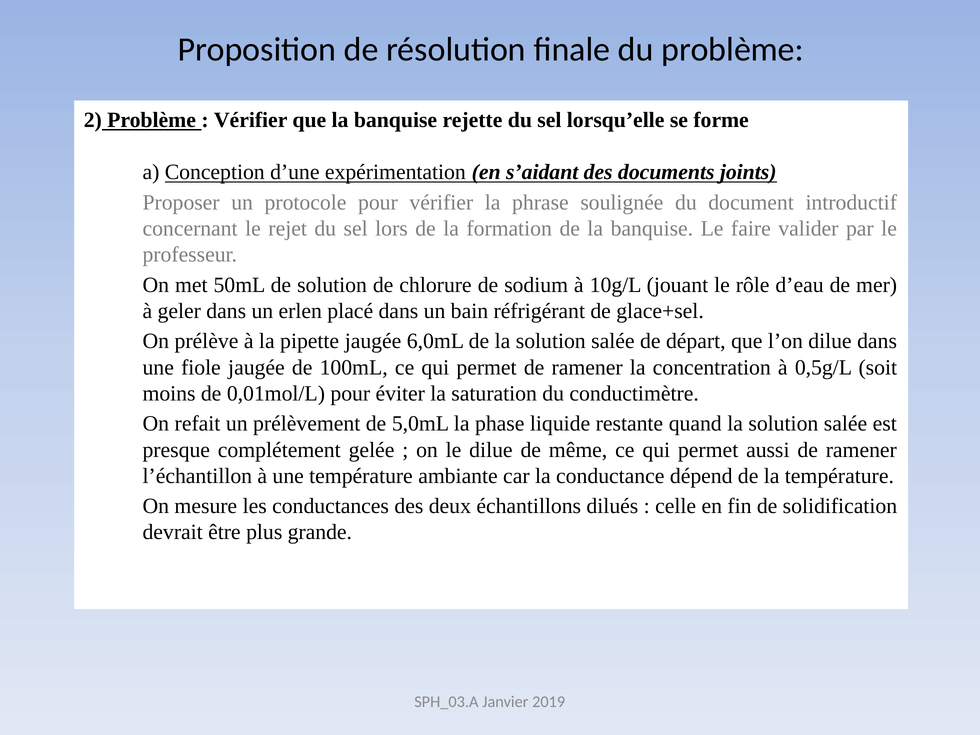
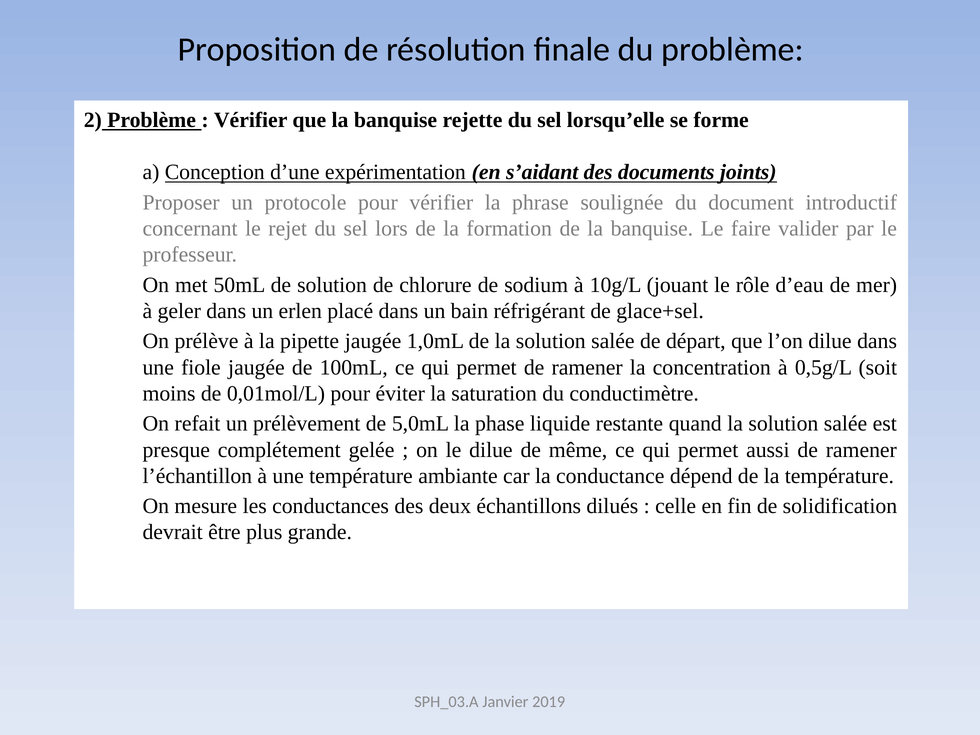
6,0mL: 6,0mL -> 1,0mL
